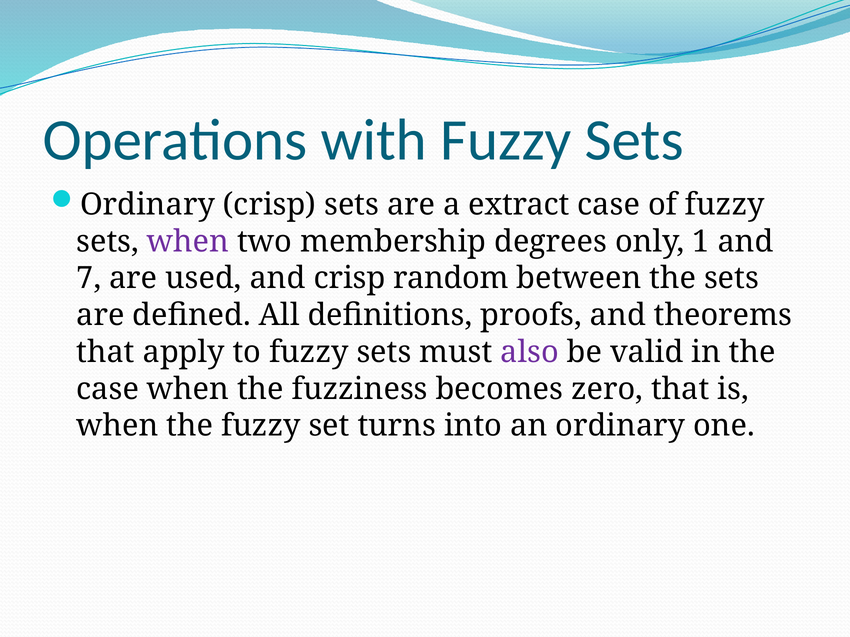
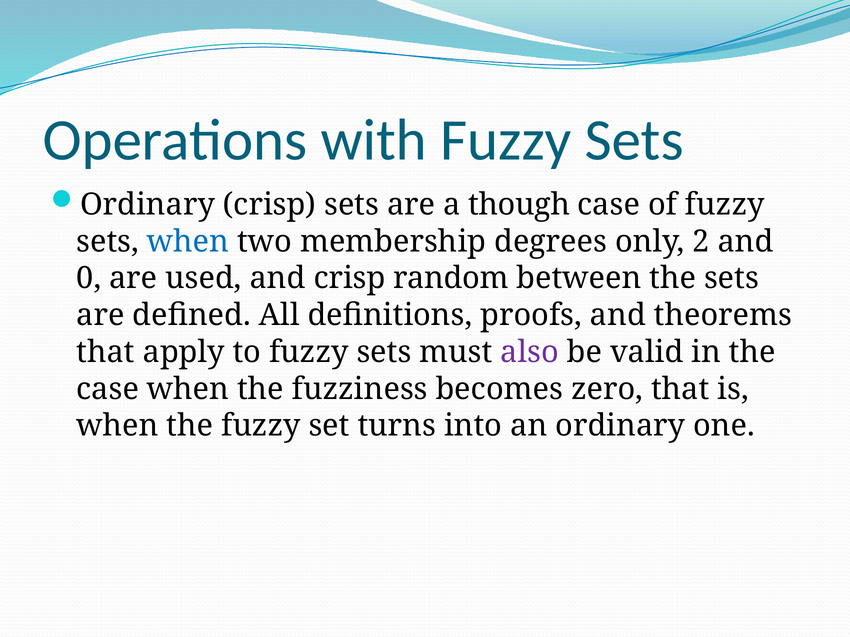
extract: extract -> though
when at (188, 242) colour: purple -> blue
1: 1 -> 2
7: 7 -> 0
